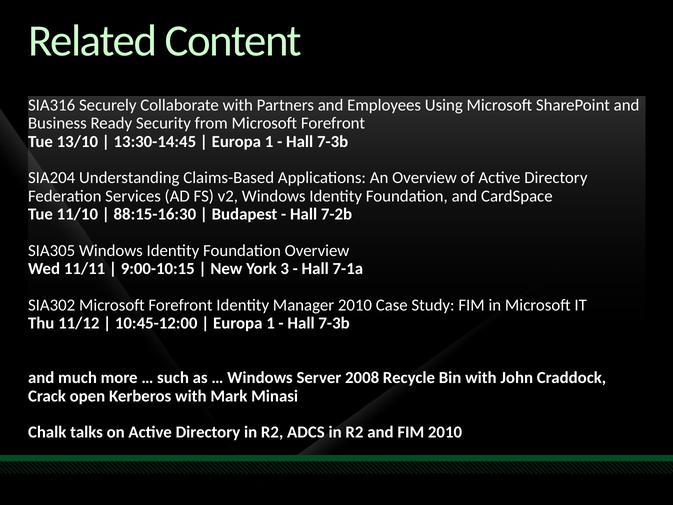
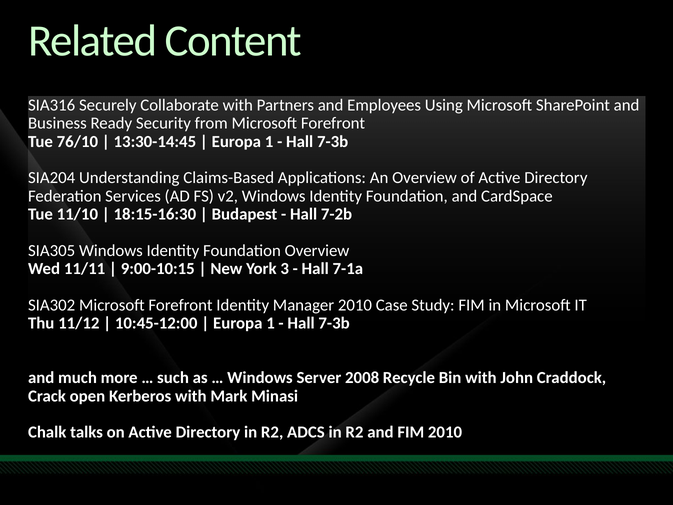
13/10: 13/10 -> 76/10
88:15-16:30: 88:15-16:30 -> 18:15-16:30
